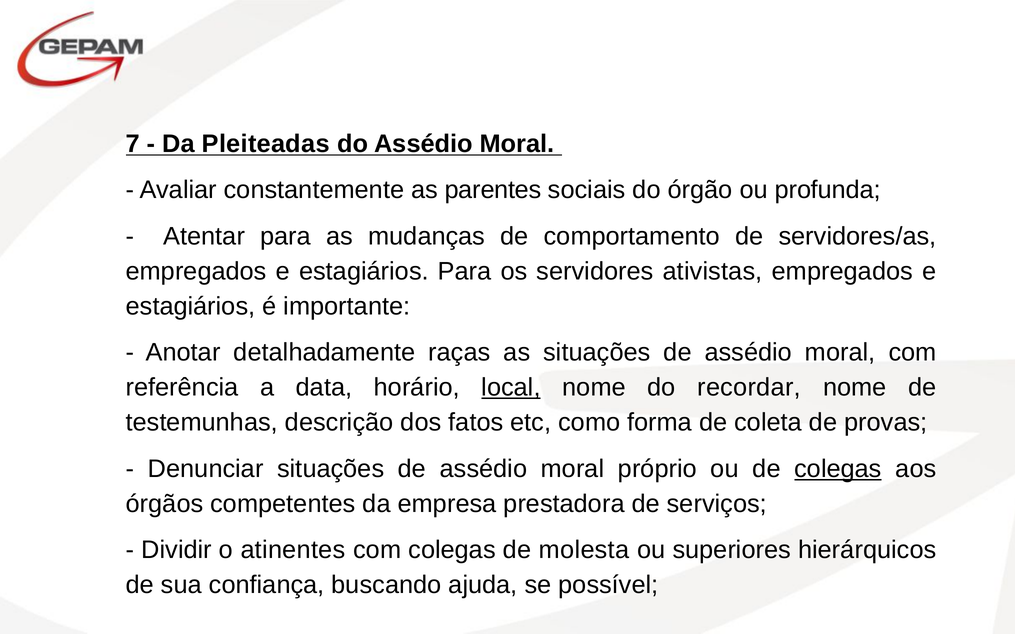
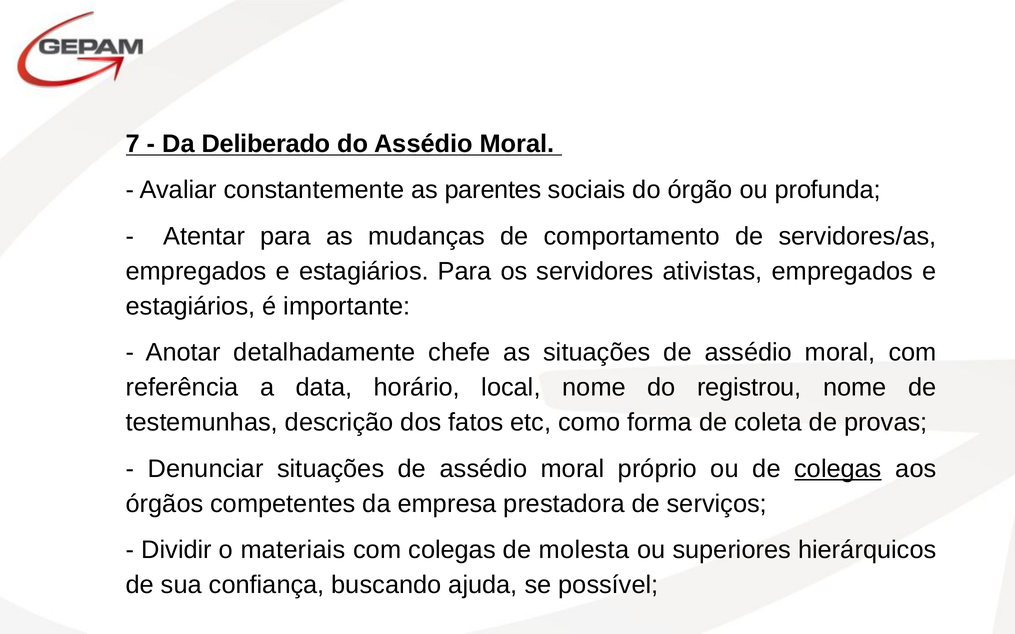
Pleiteadas: Pleiteadas -> Deliberado
raças: raças -> chefe
local underline: present -> none
recordar: recordar -> registrou
atinentes: atinentes -> materiais
